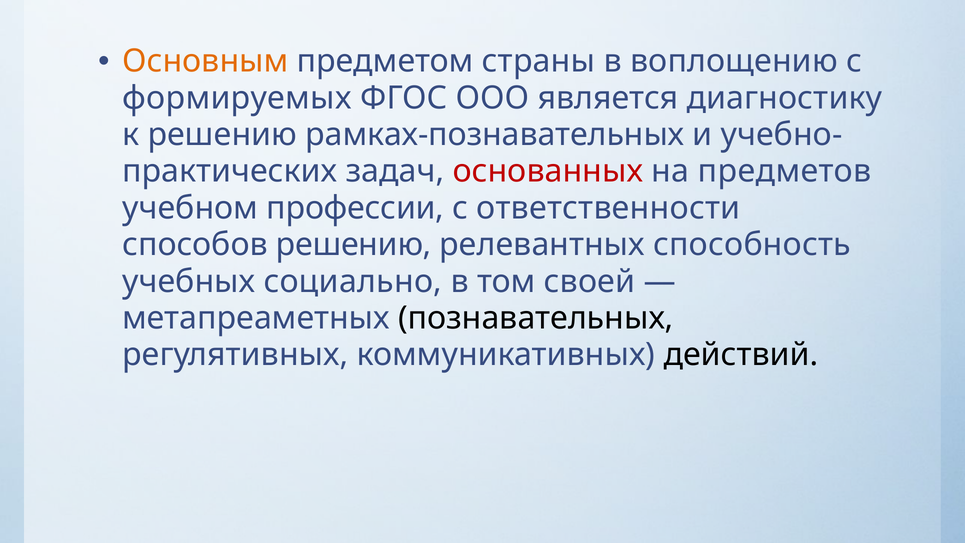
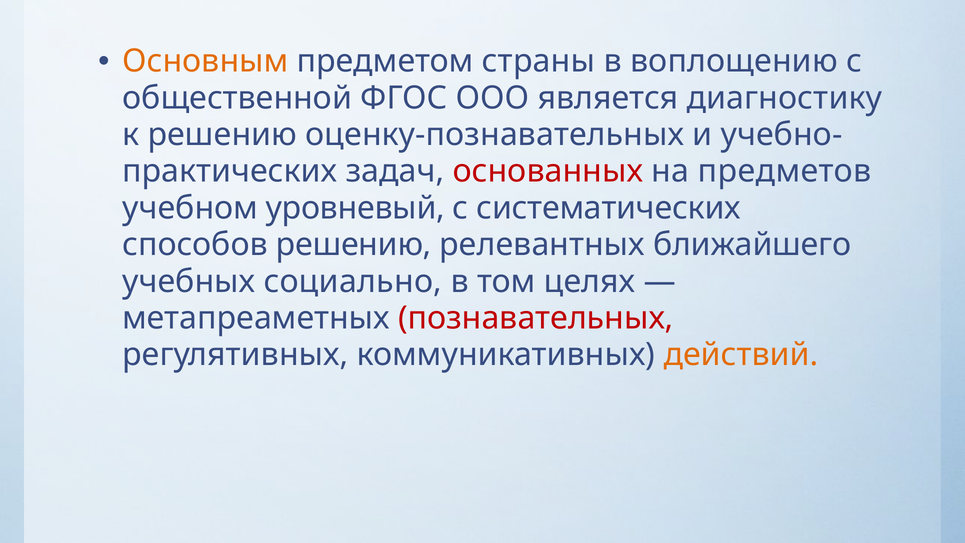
формируемых: формируемых -> общественной
рамках-познавательных: рамках-познавательных -> оценку-познавательных
профессии: профессии -> уровневый
ответственности: ответственности -> систематических
способность: способность -> ближайшего
своей: своей -> целях
познавательных colour: black -> red
действий colour: black -> orange
